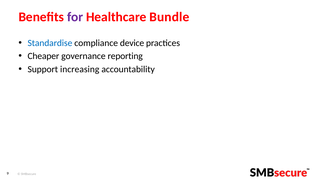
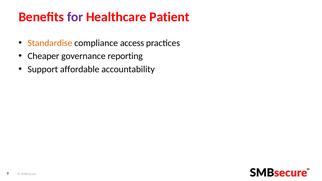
Bundle: Bundle -> Patient
Standardise colour: blue -> orange
device: device -> access
increasing: increasing -> affordable
